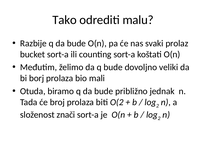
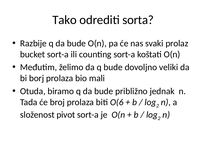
malu: malu -> sorta
O(2: O(2 -> O(6
znači: znači -> pivot
